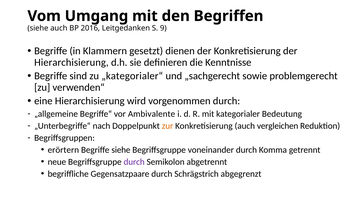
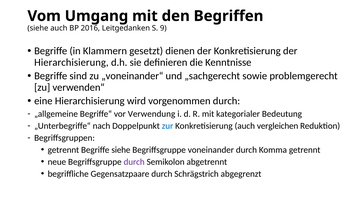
„kategorialer“: „kategorialer“ -> „voneinander“
Ambivalente: Ambivalente -> Verwendung
zur colour: orange -> blue
erörtern at (63, 149): erörtern -> getrennt
